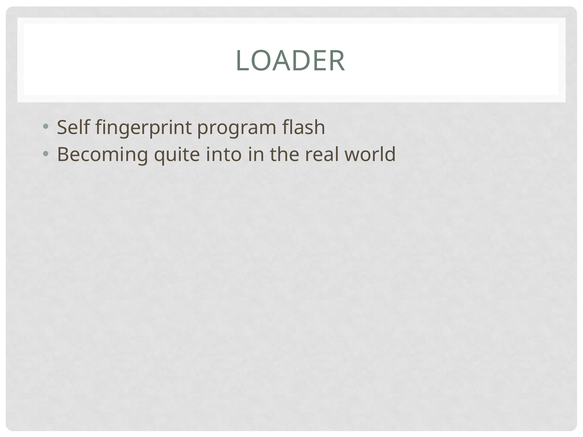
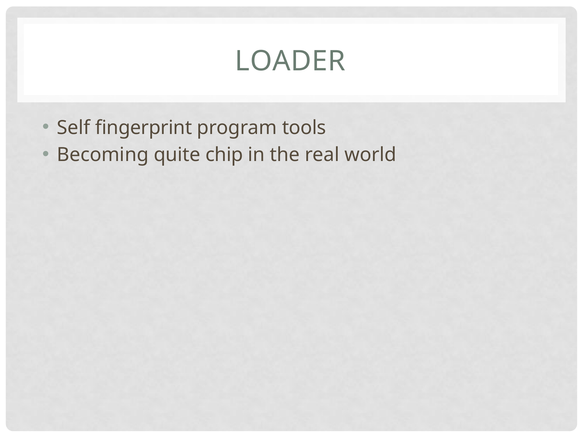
flash: flash -> tools
into: into -> chip
